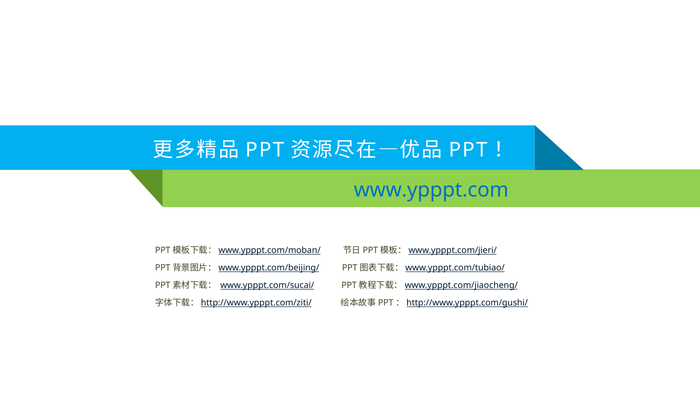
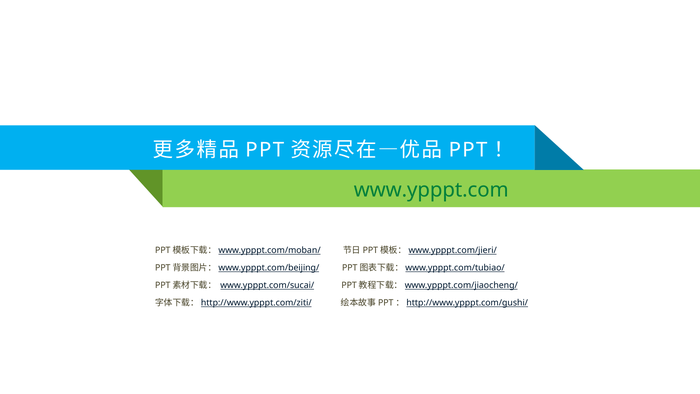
www.ypppt.com colour: blue -> green
